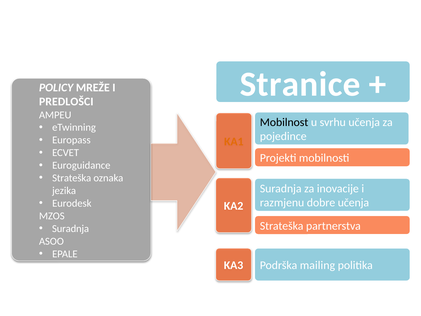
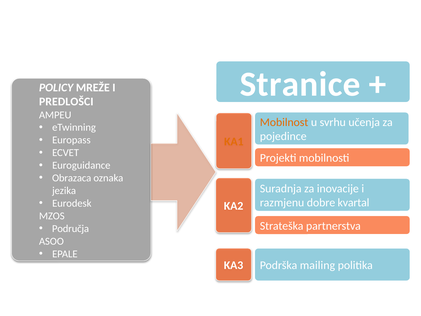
Mobilnost colour: black -> orange
Strateška at (72, 178): Strateška -> Obrazaca
dobre učenja: učenja -> kvartal
Suradnja at (71, 228): Suradnja -> Područja
